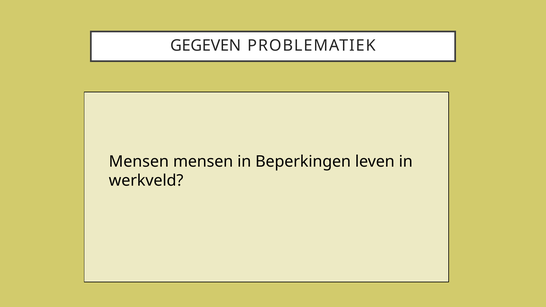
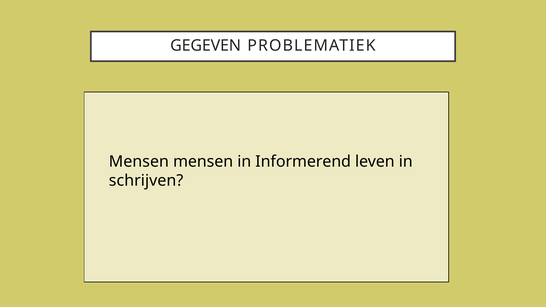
Beperkingen: Beperkingen -> Informerend
werkveld: werkveld -> schrijven
